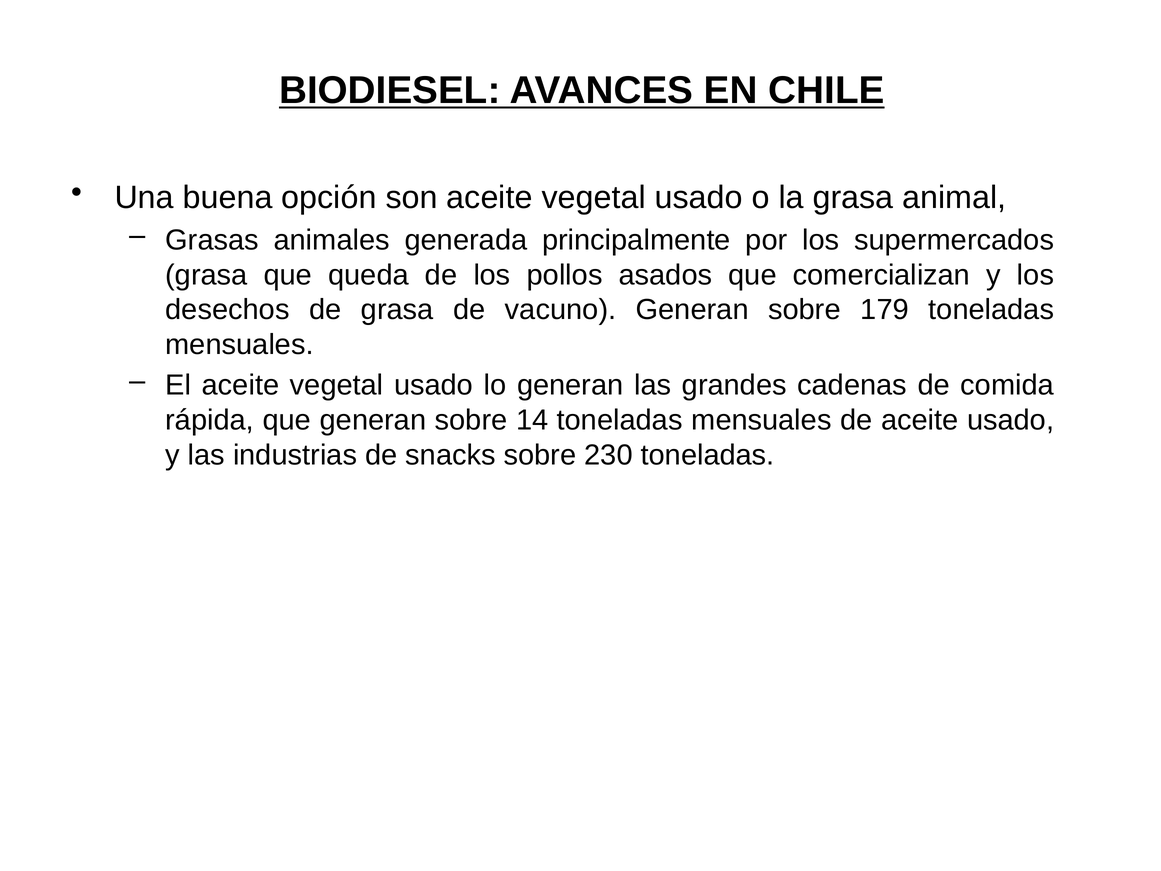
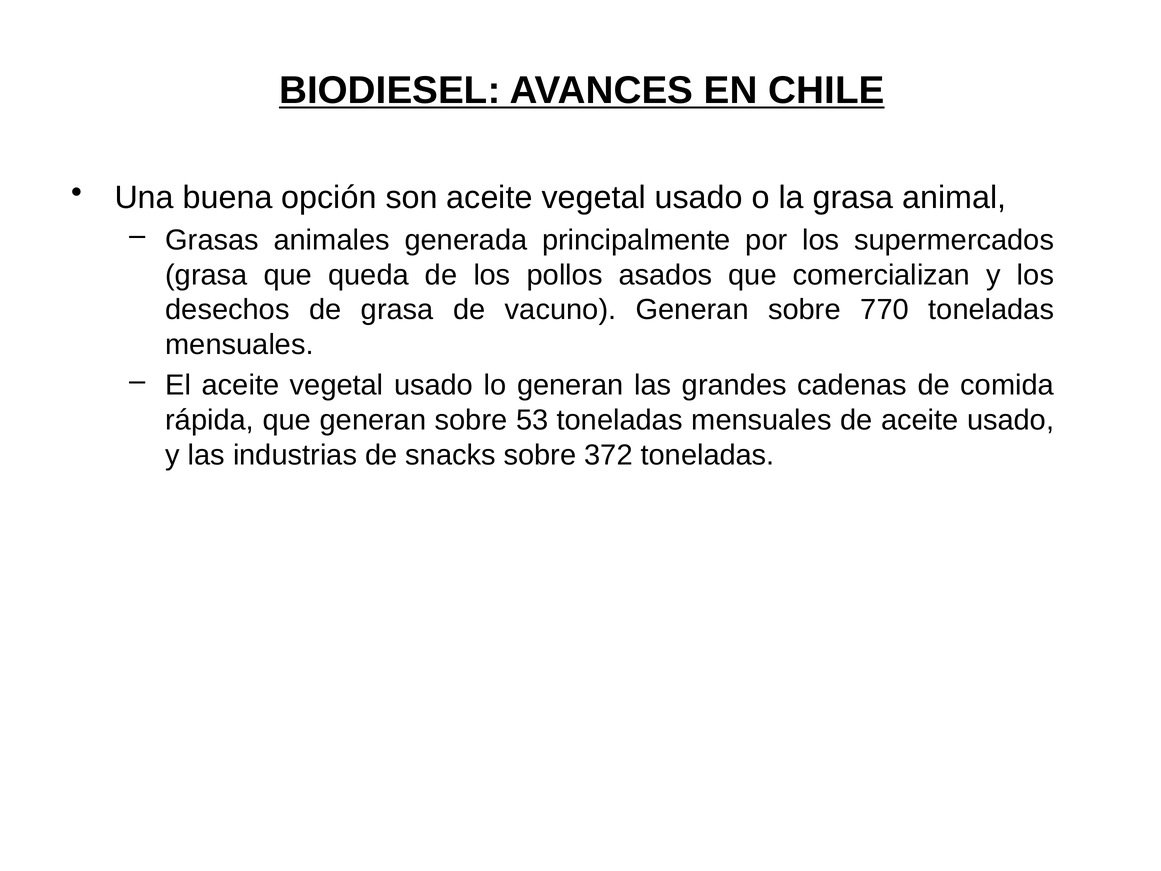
179: 179 -> 770
14: 14 -> 53
230: 230 -> 372
